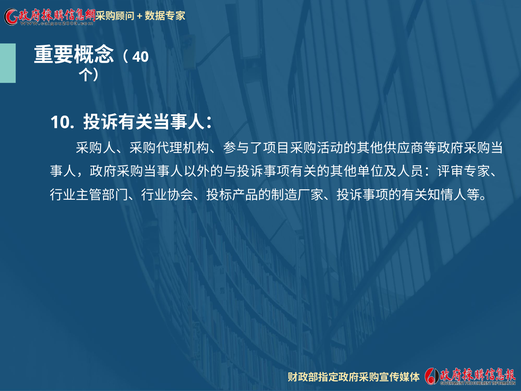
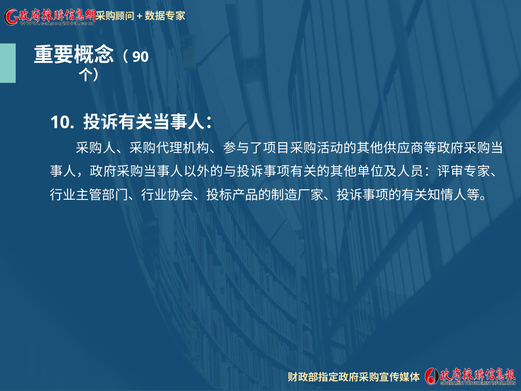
40: 40 -> 90
